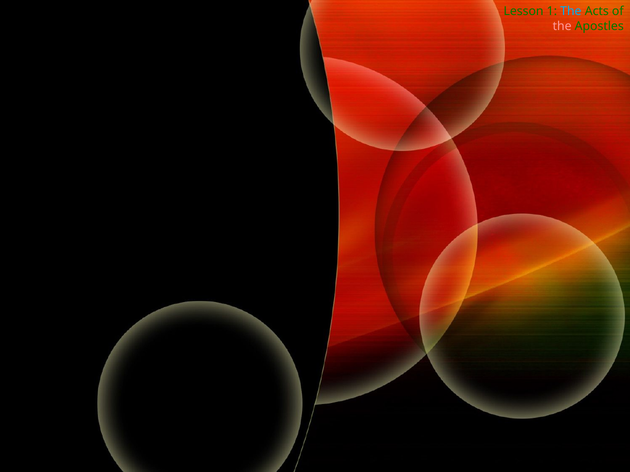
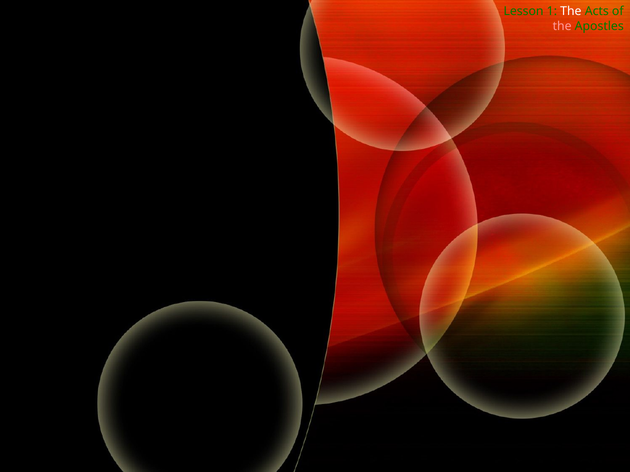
The at (571, 11) colour: light blue -> white
